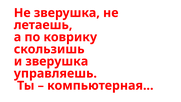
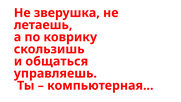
и зверушка: зверушка -> общаться
